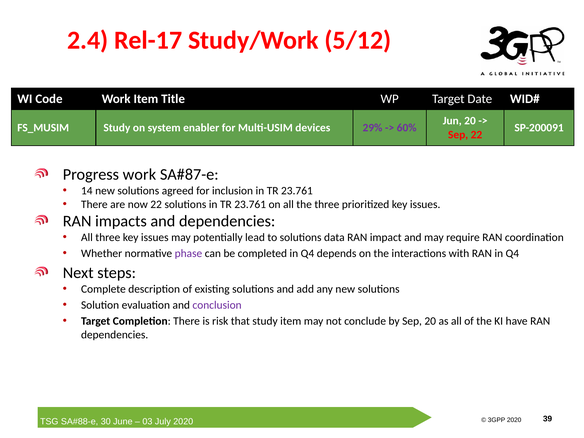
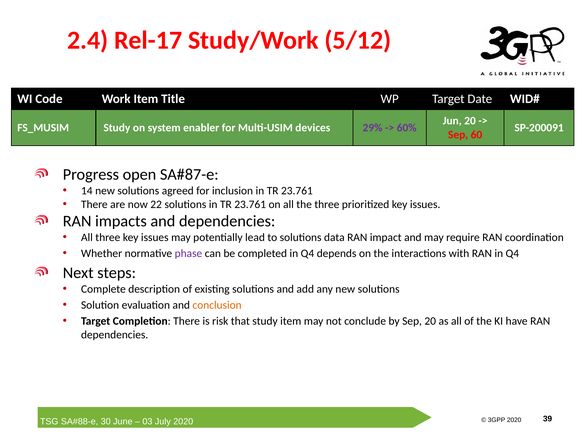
Sep 22: 22 -> 60
Progress work: work -> open
conclusion colour: purple -> orange
